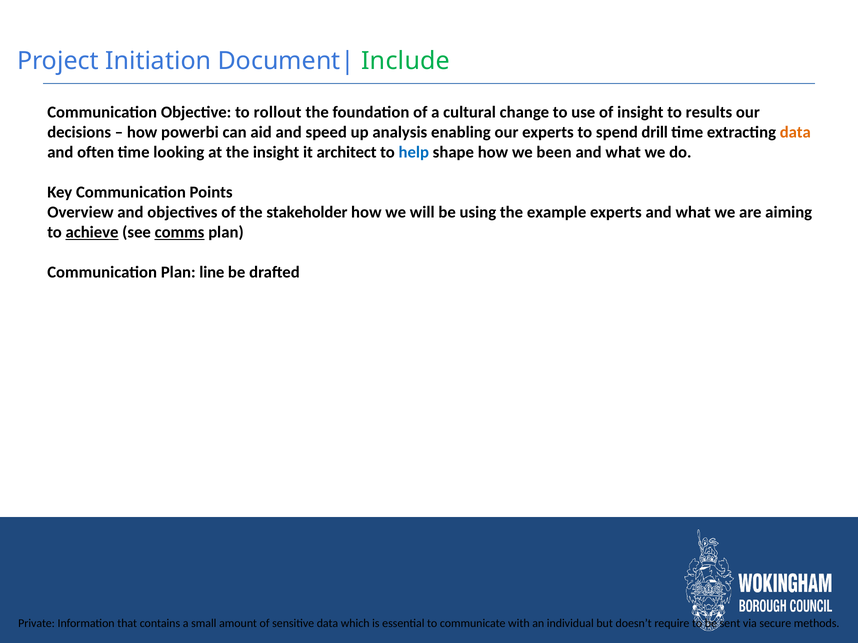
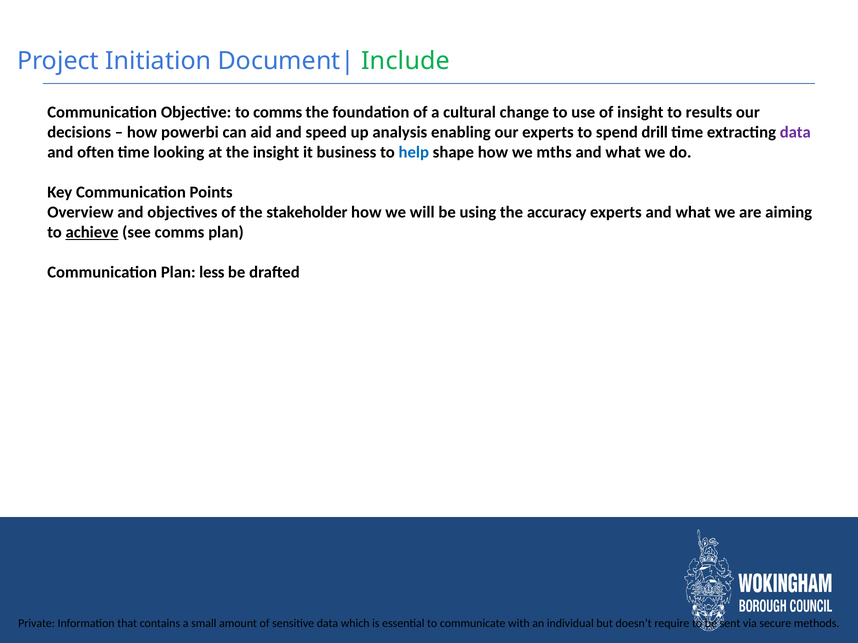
to rollout: rollout -> comms
data at (795, 132) colour: orange -> purple
architect: architect -> business
been: been -> mths
example: example -> accuracy
comms at (180, 232) underline: present -> none
line: line -> less
